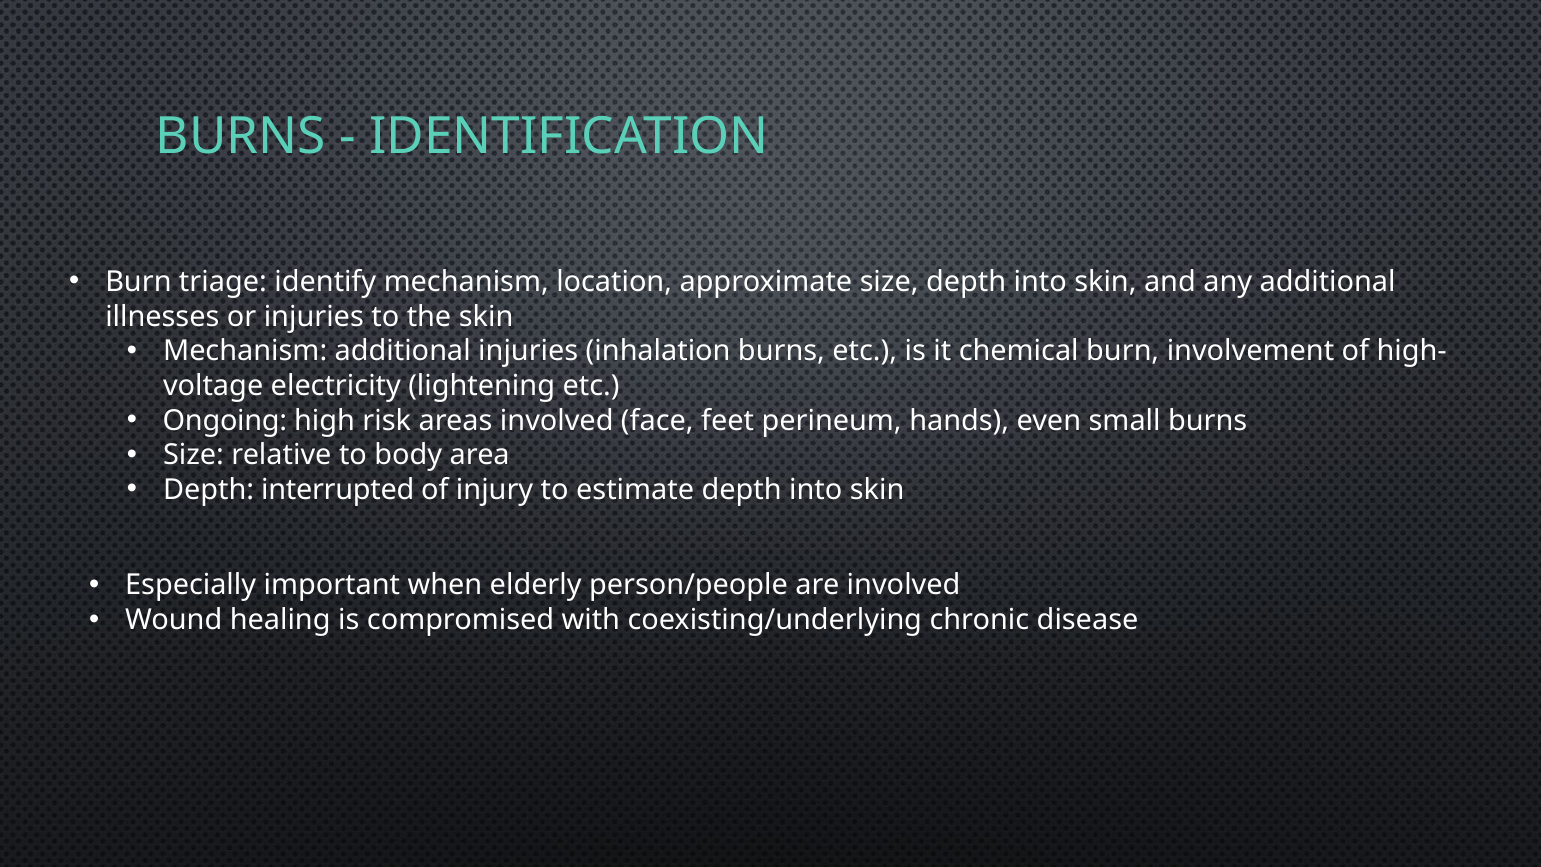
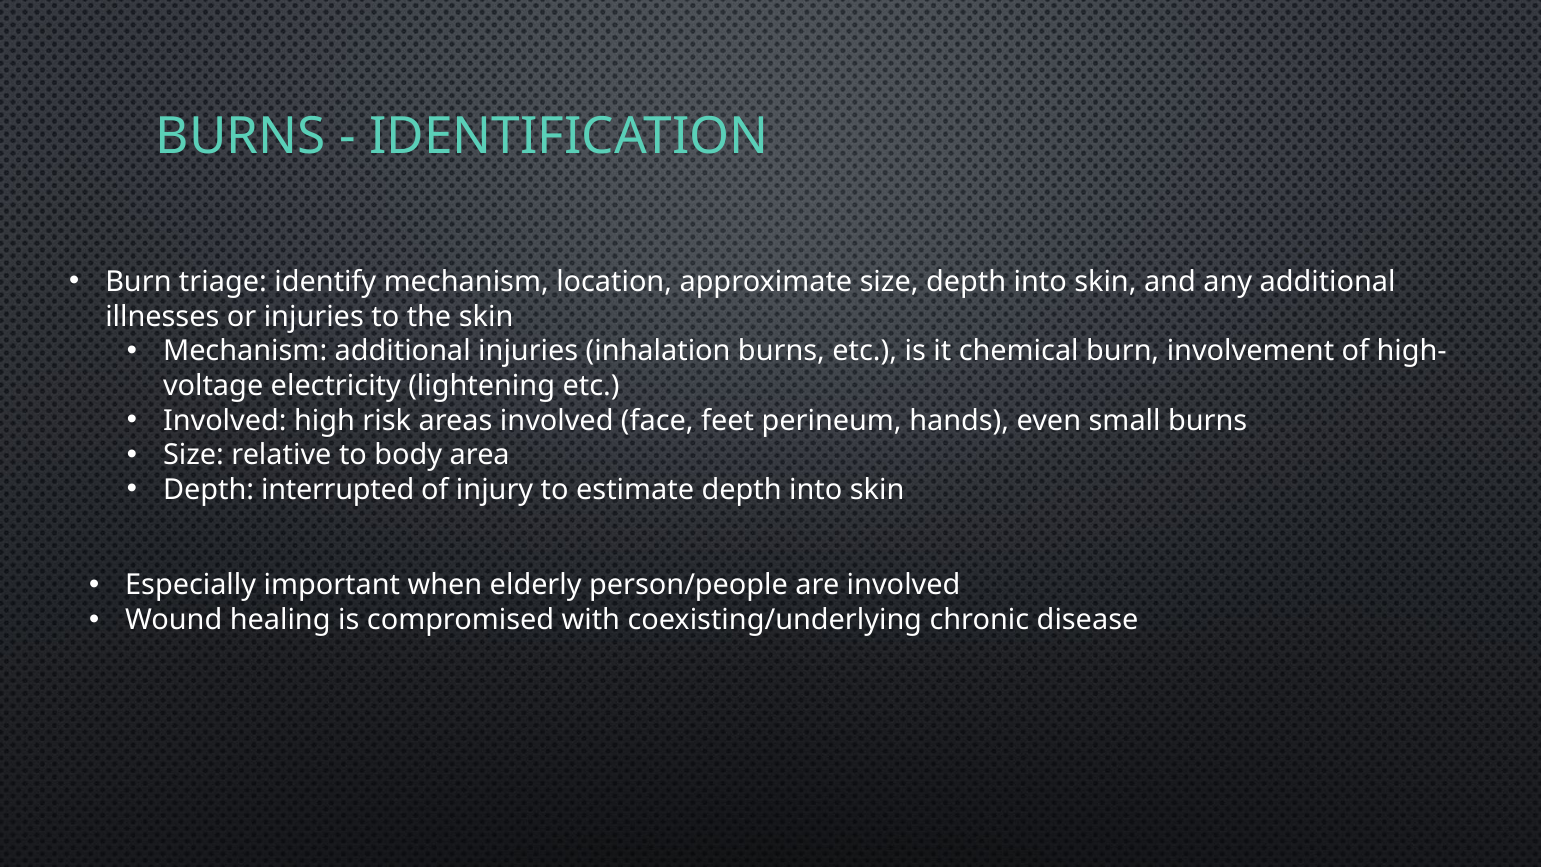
Ongoing at (225, 420): Ongoing -> Involved
